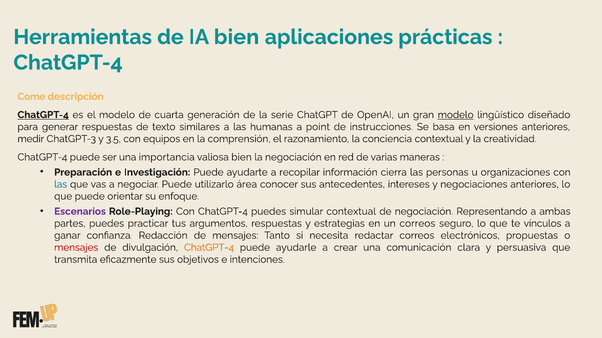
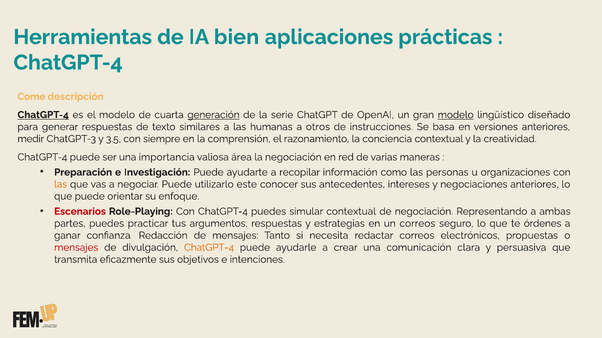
generación underline: none -> present
point: point -> otros
equipos: equipos -> siempre
valiosa bien: bien -> área
cierra: cierra -> como
las at (61, 185) colour: blue -> orange
área: área -> este
Escenarios colour: purple -> red
vínculos: vínculos -> órdenes
